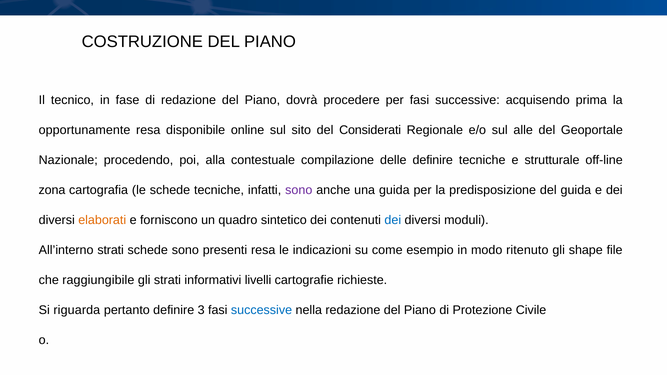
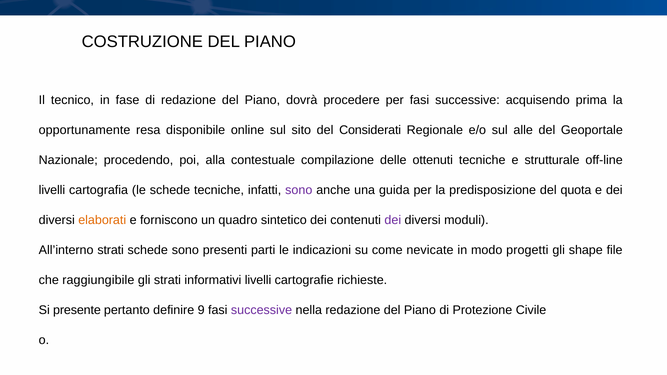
delle definire: definire -> ottenuti
zona at (52, 190): zona -> livelli
del guida: guida -> quota
dei at (393, 220) colour: blue -> purple
presenti resa: resa -> parti
esempio: esempio -> nevicate
ritenuto: ritenuto -> progetti
riguarda: riguarda -> presente
3: 3 -> 9
successive at (262, 310) colour: blue -> purple
